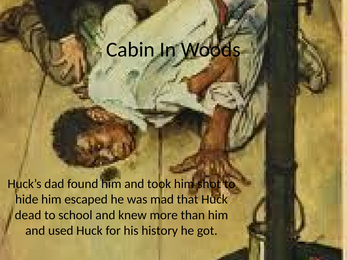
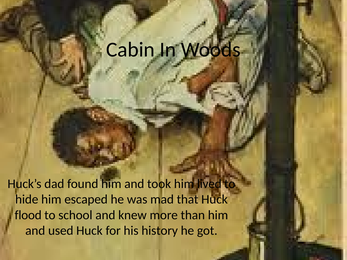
shot: shot -> lived
dead: dead -> flood
